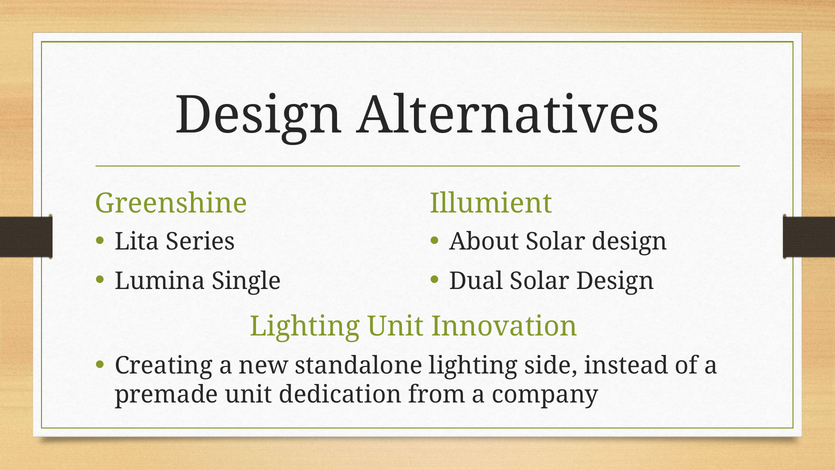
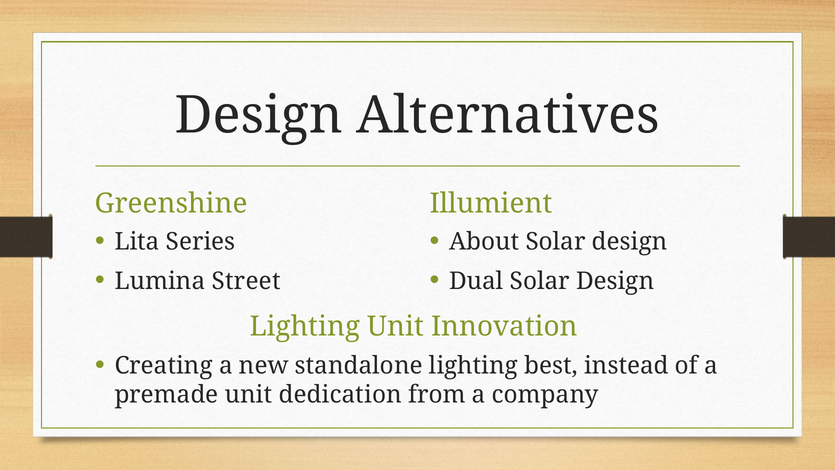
Single: Single -> Street
side: side -> best
